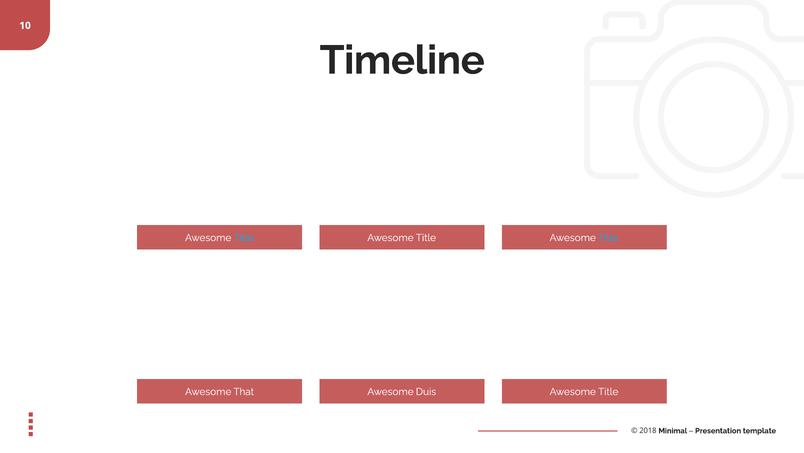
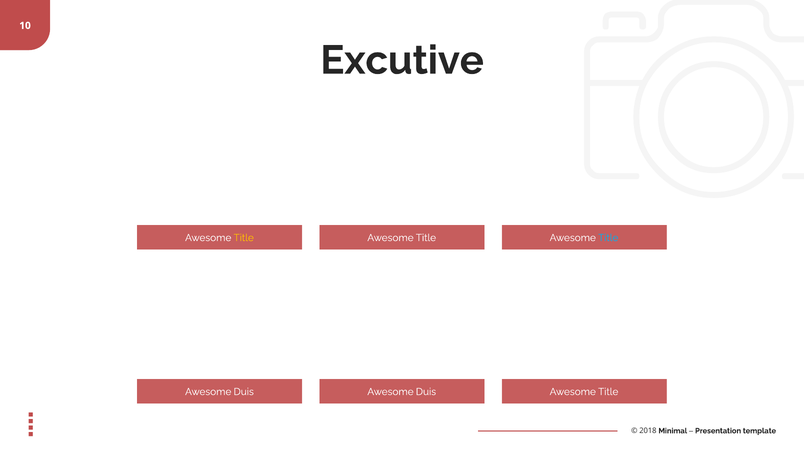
Timeline: Timeline -> Excutive
Title at (244, 237) colour: light blue -> yellow
That at (244, 391): That -> Duis
